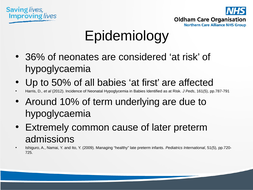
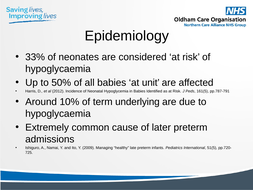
36%: 36% -> 33%
first: first -> unit
